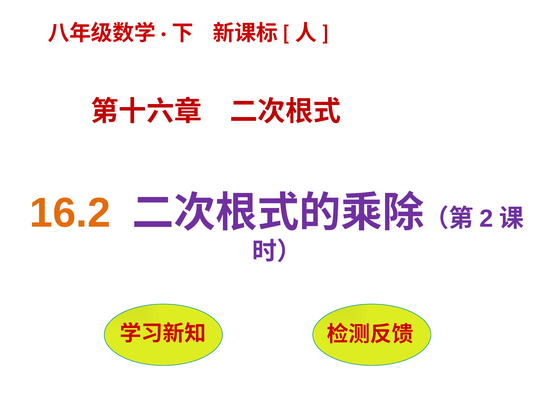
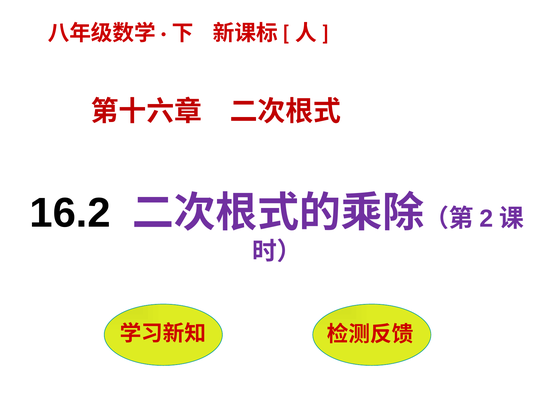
16.2 colour: orange -> black
